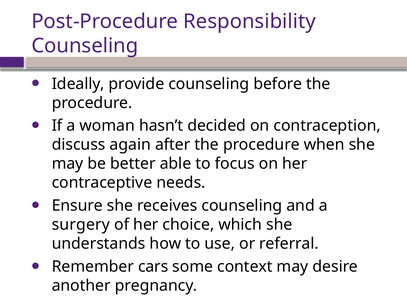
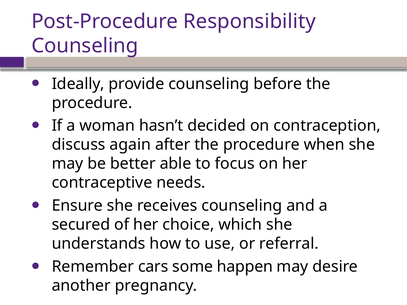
surgery: surgery -> secured
context: context -> happen
